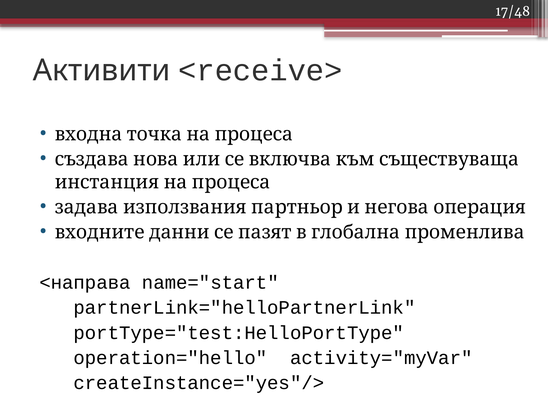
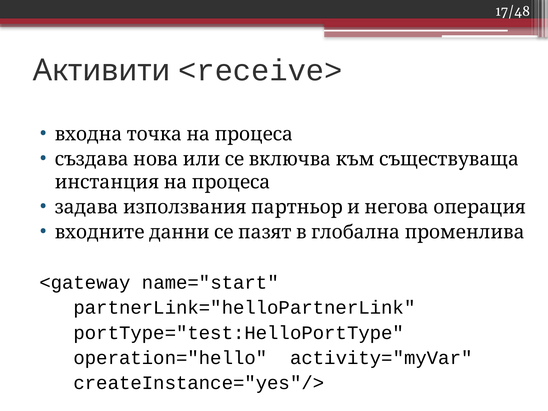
<направа: <направа -> <gateway
